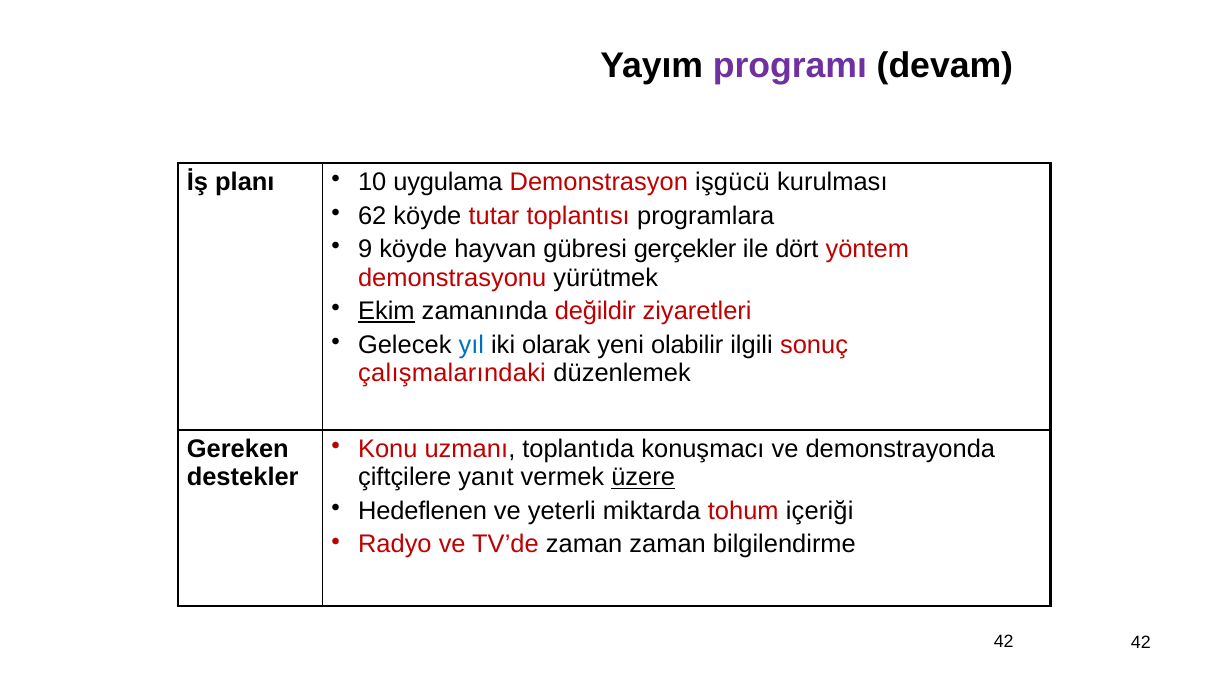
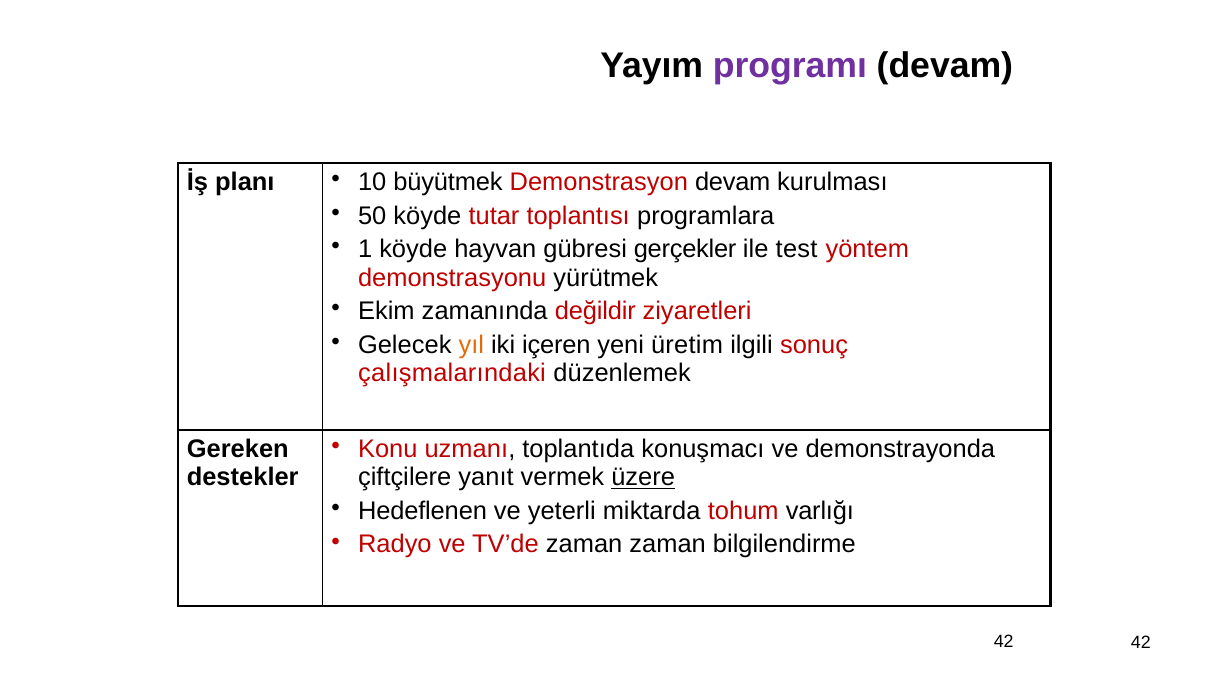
uygulama: uygulama -> büyütmek
Demonstrasyon işgücü: işgücü -> devam
62: 62 -> 50
9: 9 -> 1
dört: dört -> test
Ekim underline: present -> none
yıl colour: blue -> orange
olarak: olarak -> içeren
olabilir: olabilir -> üretim
içeriği: içeriği -> varlığı
